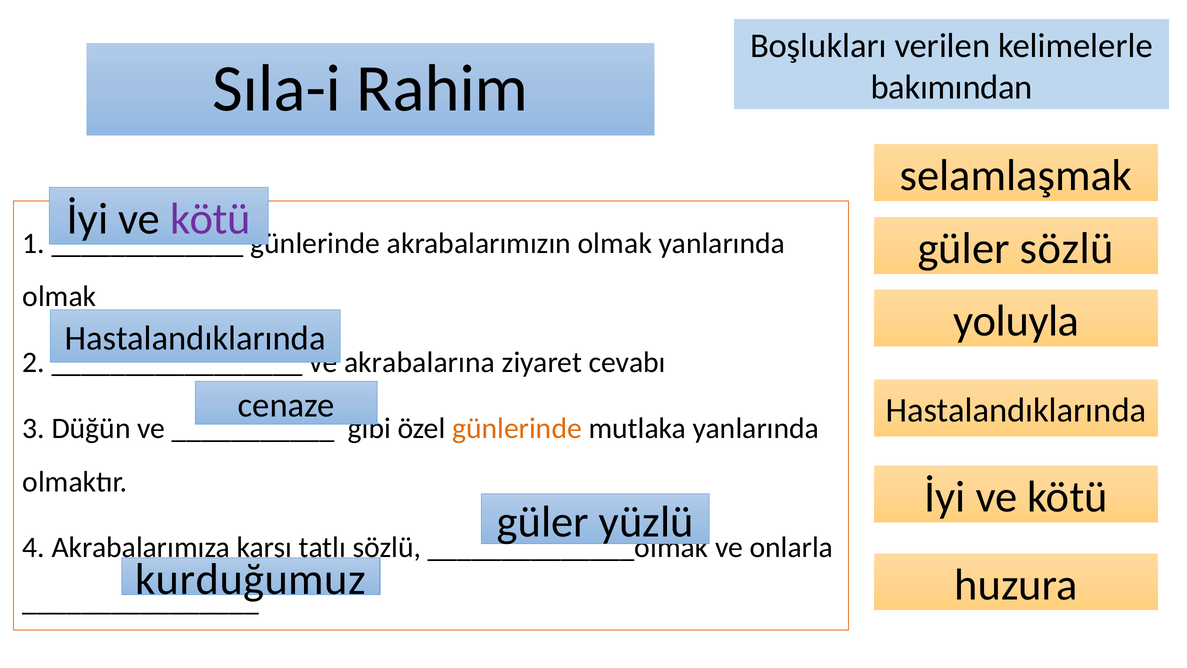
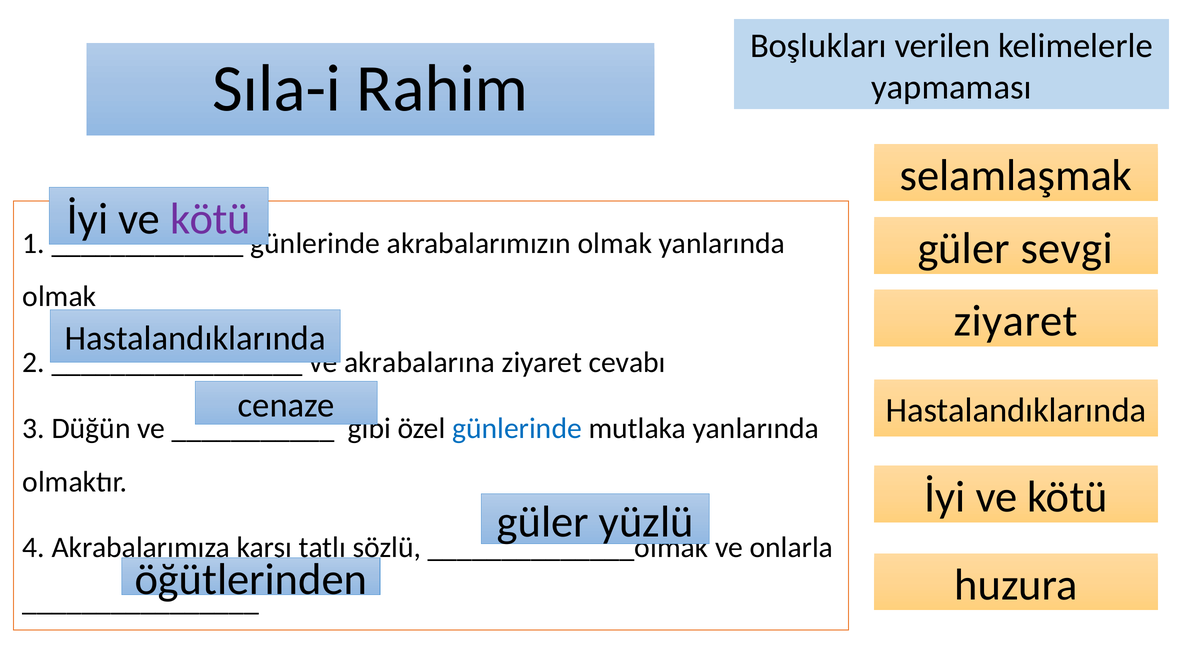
bakımından: bakımından -> yapmaması
güler sözlü: sözlü -> sevgi
yoluyla at (1016, 321): yoluyla -> ziyaret
günlerinde at (517, 428) colour: orange -> blue
kurduğumuz: kurduğumuz -> öğütlerinden
